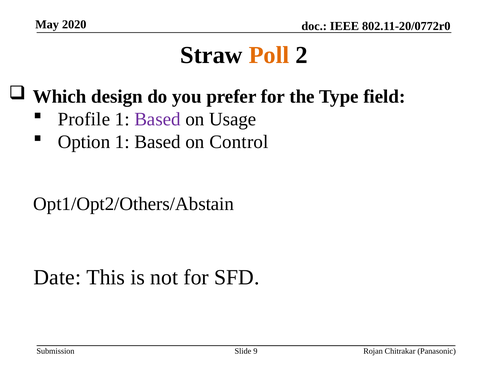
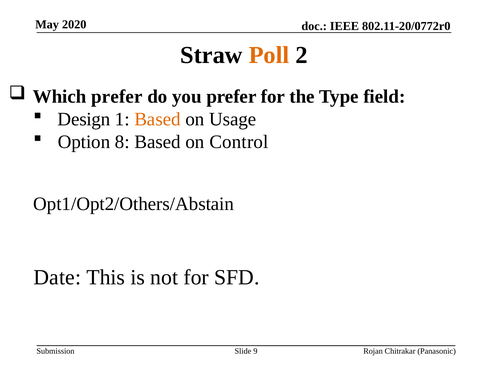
Which design: design -> prefer
Profile: Profile -> Design
Based at (158, 119) colour: purple -> orange
Option 1: 1 -> 8
